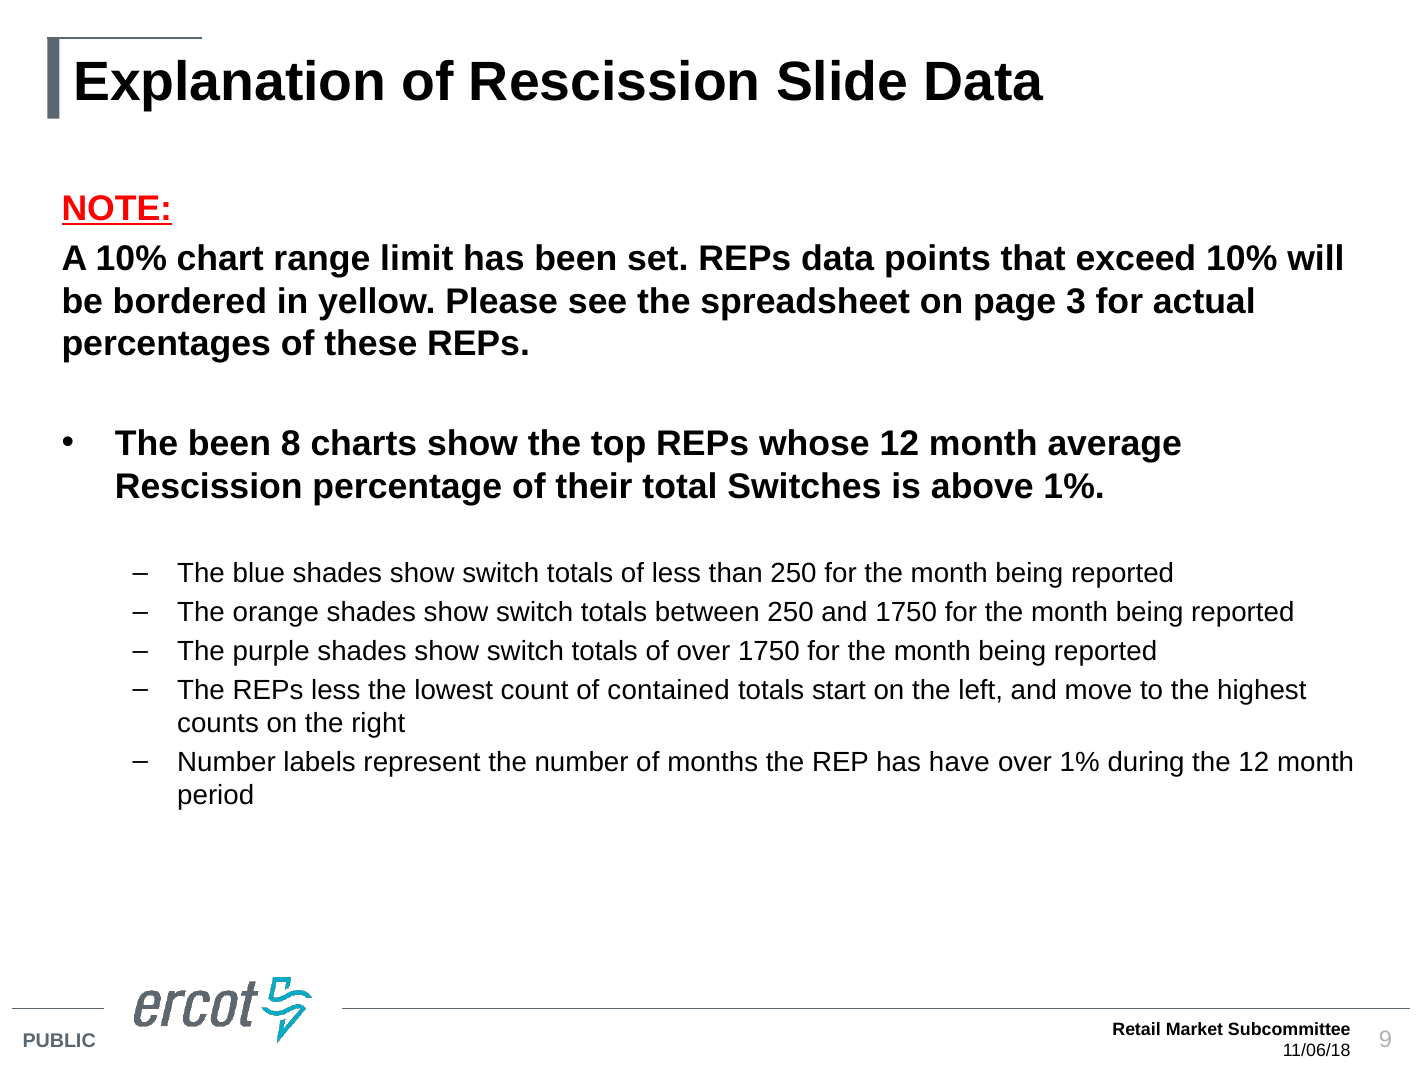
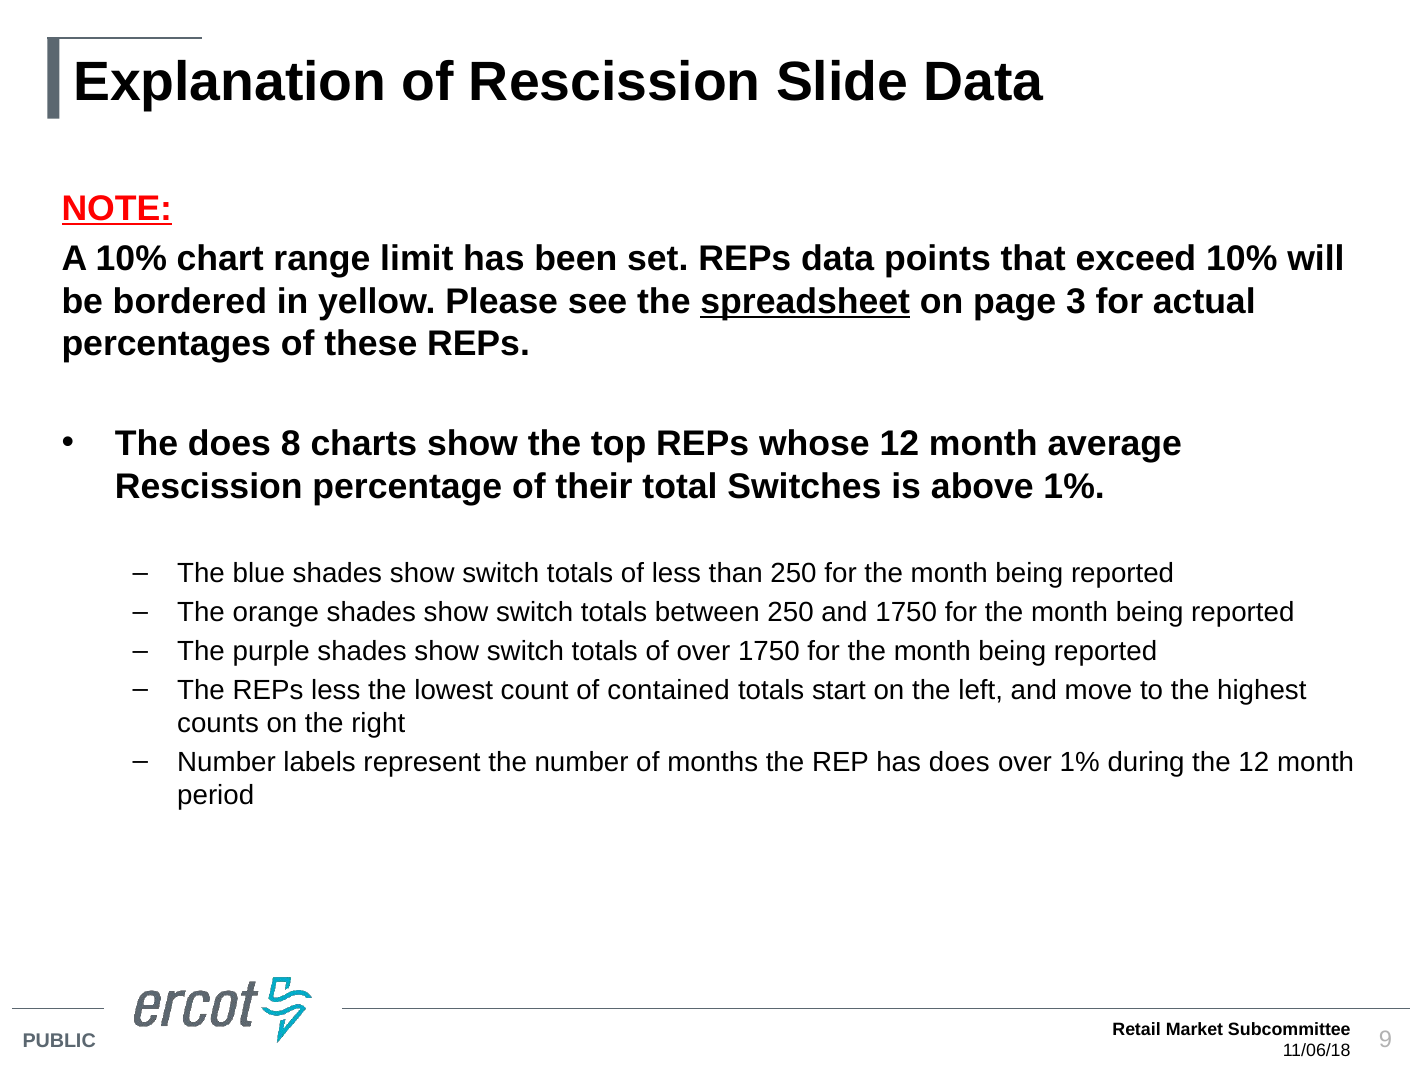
spreadsheet underline: none -> present
The been: been -> does
has have: have -> does
